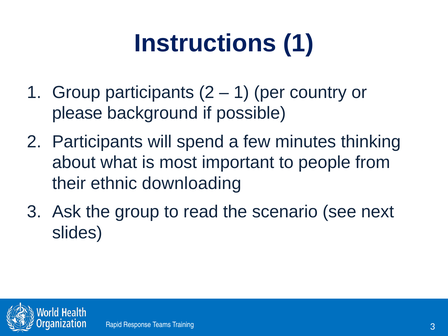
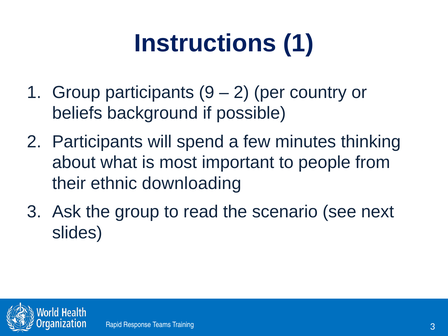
participants 2: 2 -> 9
1 at (241, 92): 1 -> 2
please: please -> beliefs
